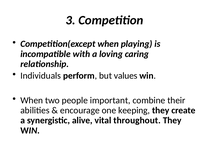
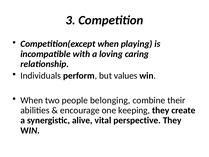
important: important -> belonging
throughout: throughout -> perspective
